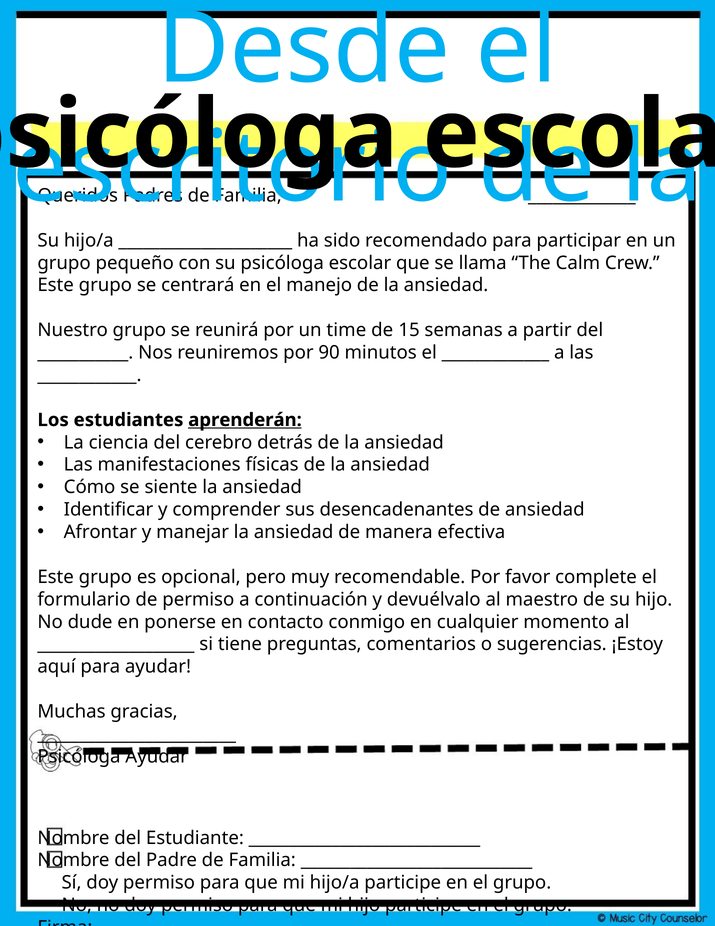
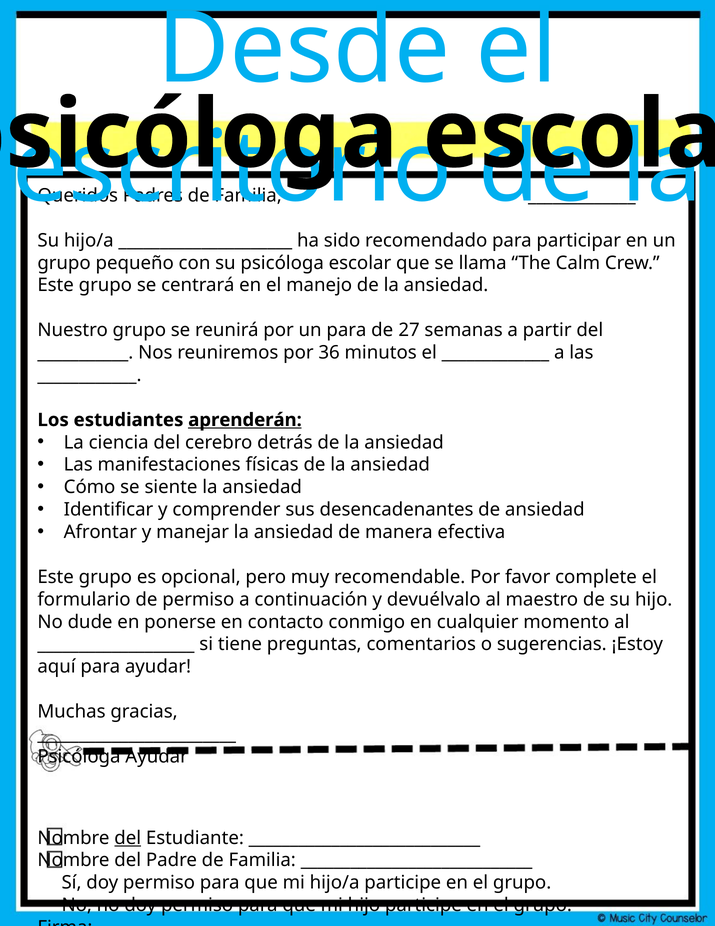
un time: time -> para
15: 15 -> 27
90: 90 -> 36
del at (128, 837) underline: none -> present
